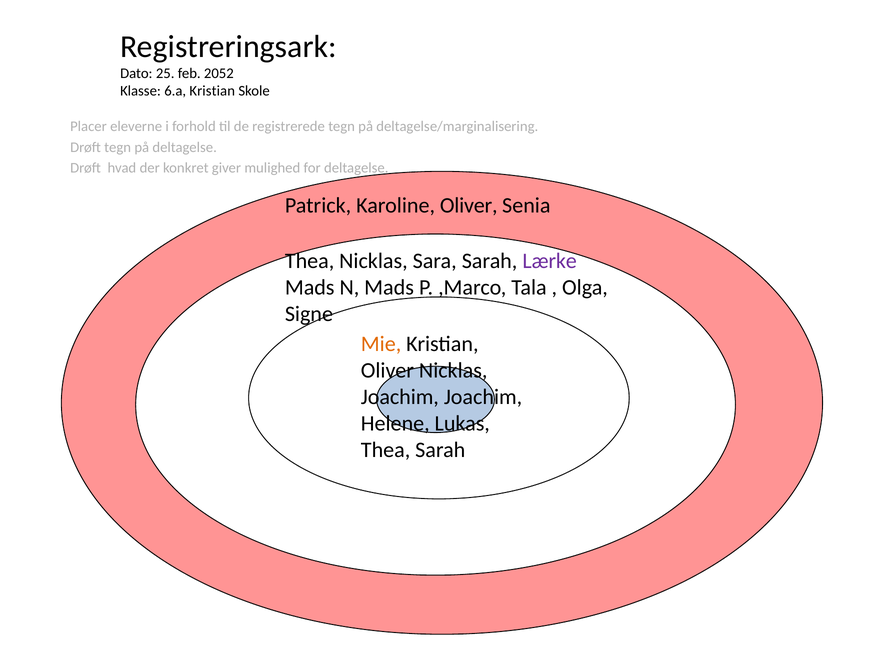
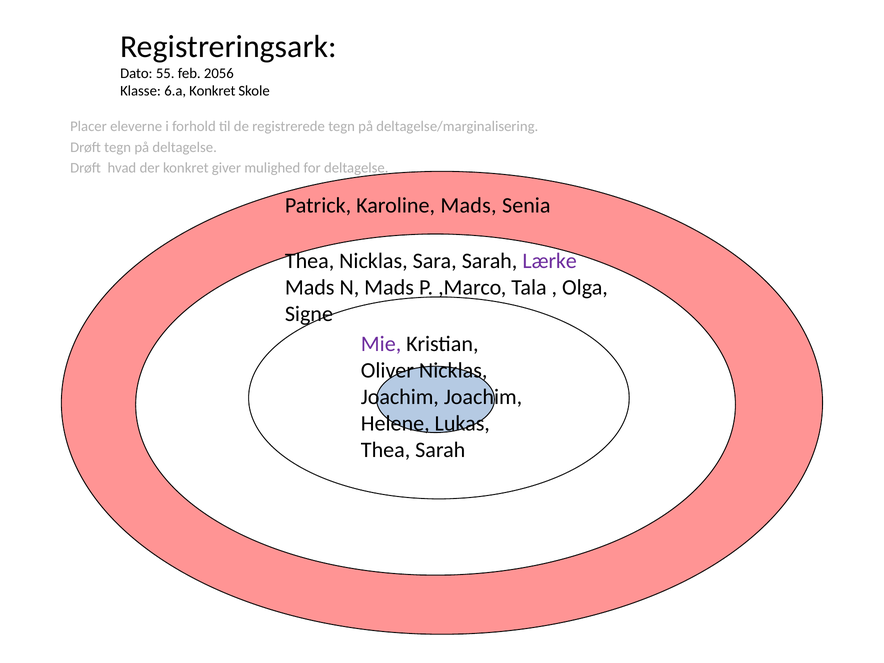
25: 25 -> 55
2052: 2052 -> 2056
6.a Kristian: Kristian -> Konkret
Karoline Oliver: Oliver -> Mads
Mie colour: orange -> purple
